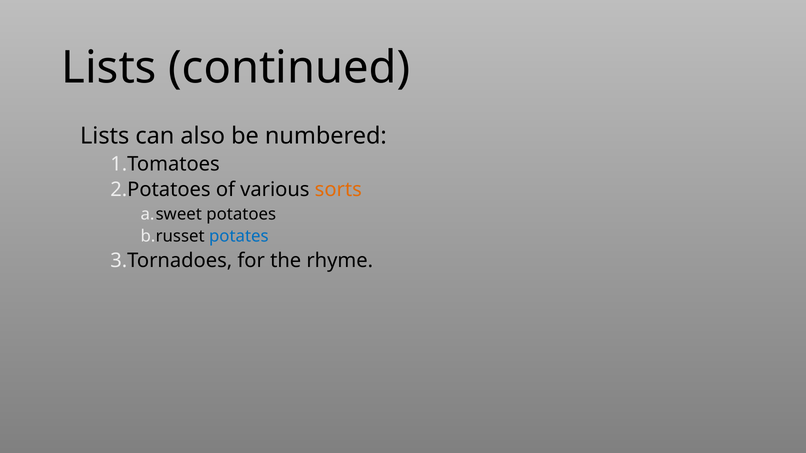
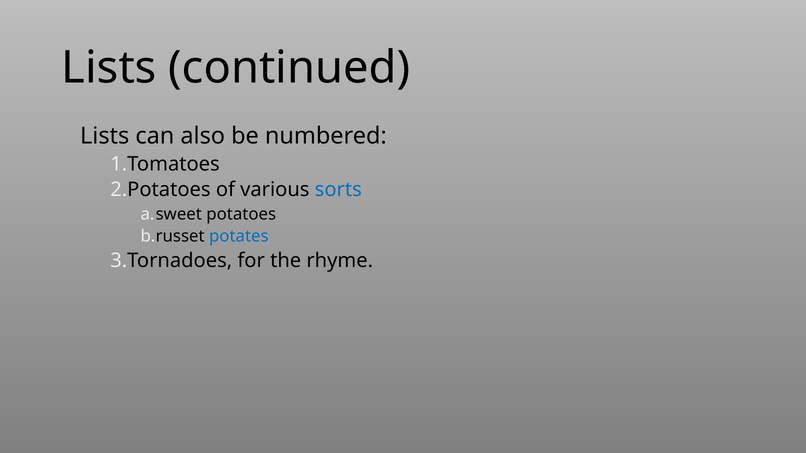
sorts colour: orange -> blue
